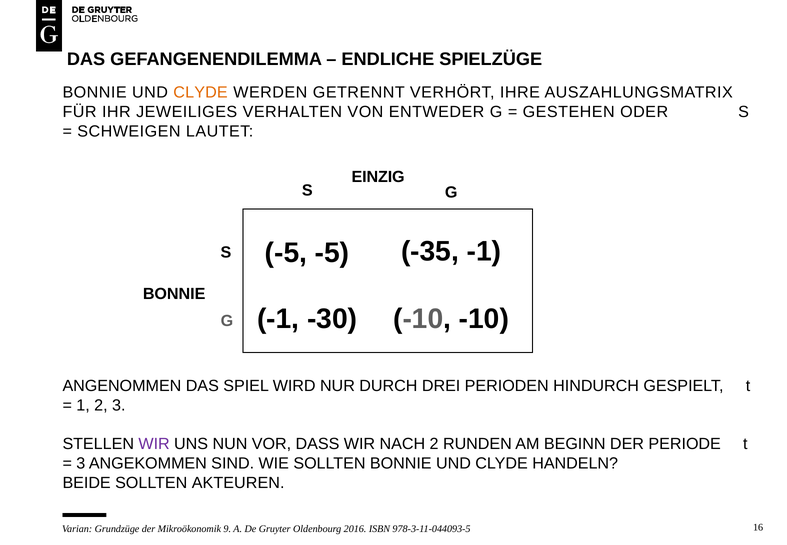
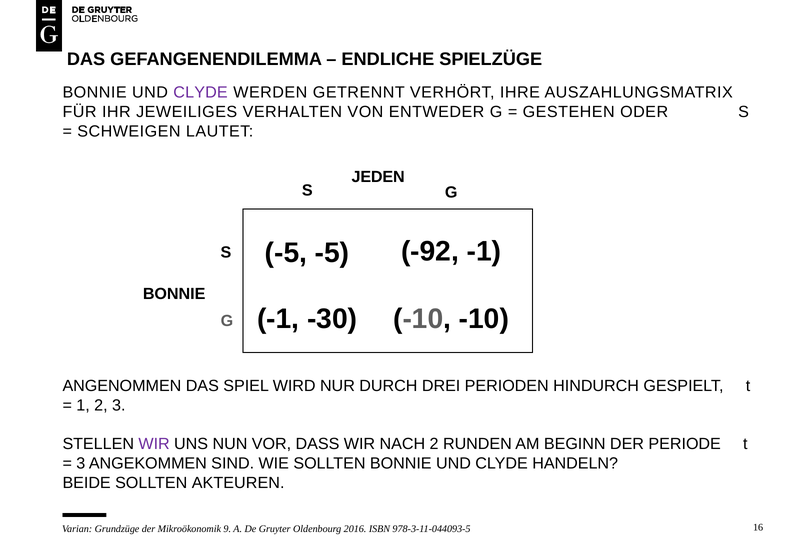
CLYDE at (201, 93) colour: orange -> purple
EINZIG: EINZIG -> JEDEN
-35: -35 -> -92
